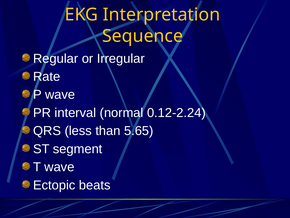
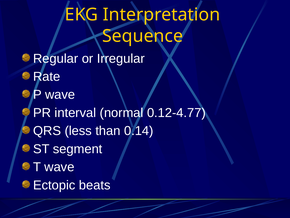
0.12-2.24: 0.12-2.24 -> 0.12-4.77
5.65: 5.65 -> 0.14
